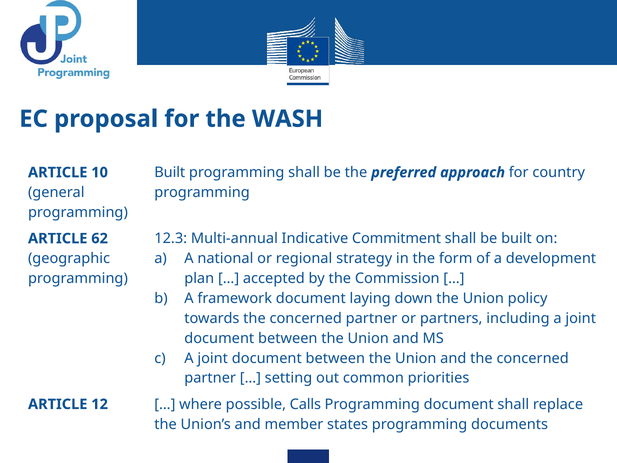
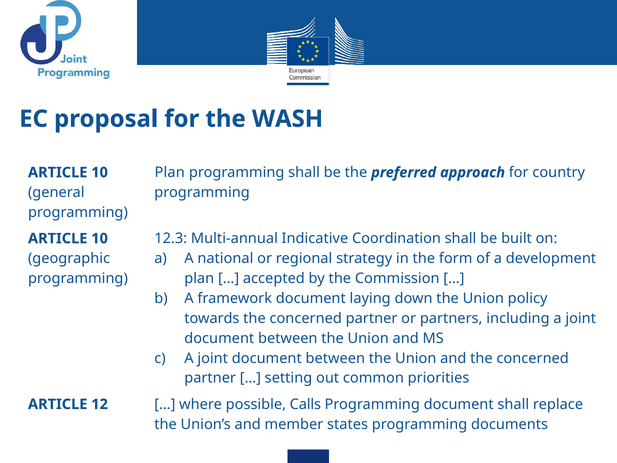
Built at (170, 172): Built -> Plan
Commitment: Commitment -> Coordination
62 at (100, 238): 62 -> 10
